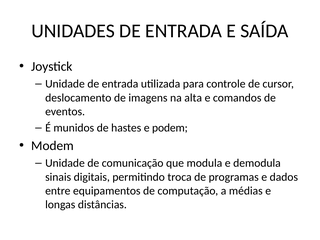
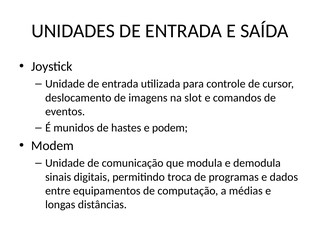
alta: alta -> slot
